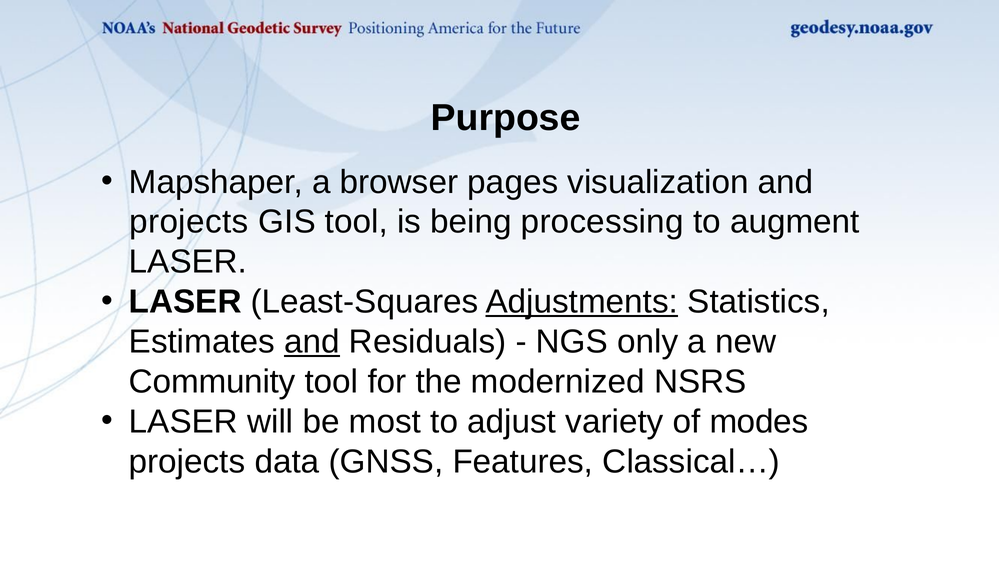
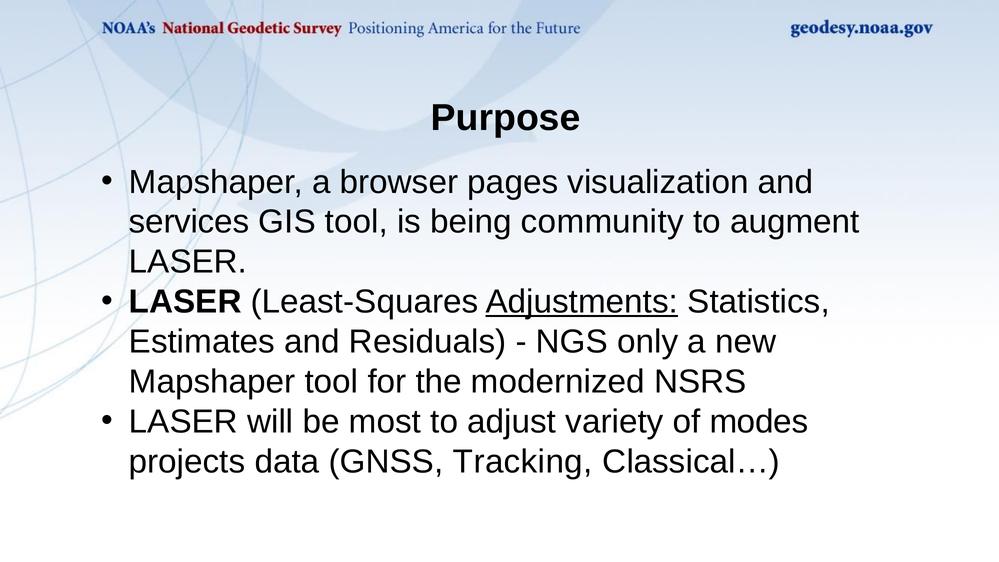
projects at (189, 222): projects -> services
processing: processing -> community
and at (312, 342) underline: present -> none
Community at (212, 382): Community -> Mapshaper
Features: Features -> Tracking
